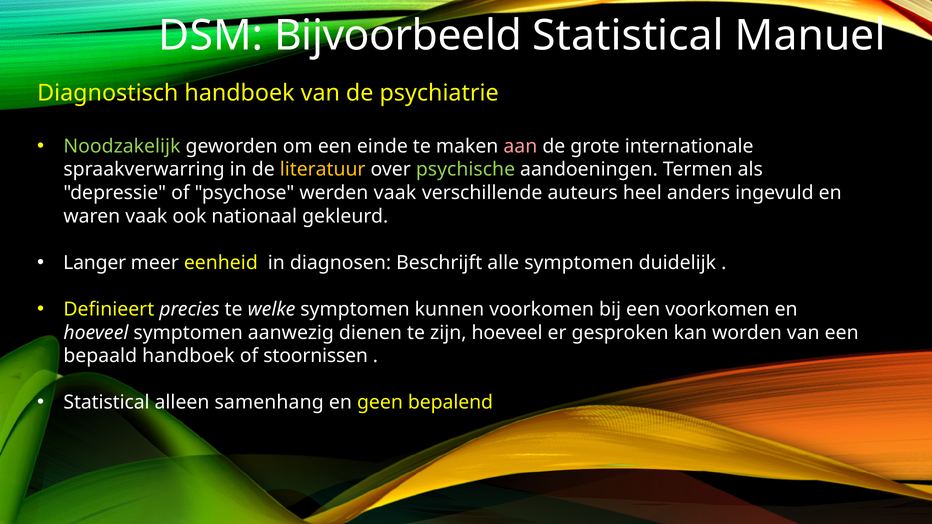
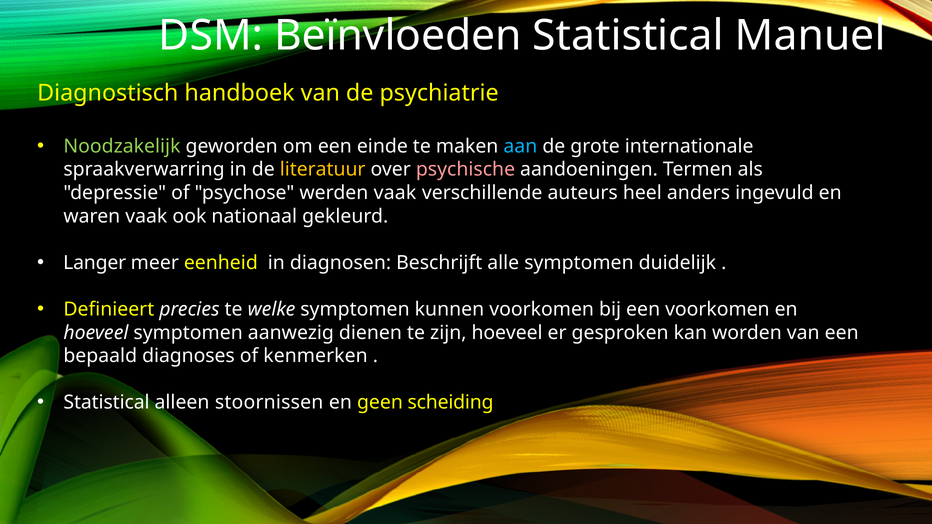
Bijvoorbeeld: Bijvoorbeeld -> Beïnvloeden
aan colour: pink -> light blue
psychische colour: light green -> pink
bepaald handboek: handboek -> diagnoses
stoornissen: stoornissen -> kenmerken
samenhang: samenhang -> stoornissen
bepalend: bepalend -> scheiding
